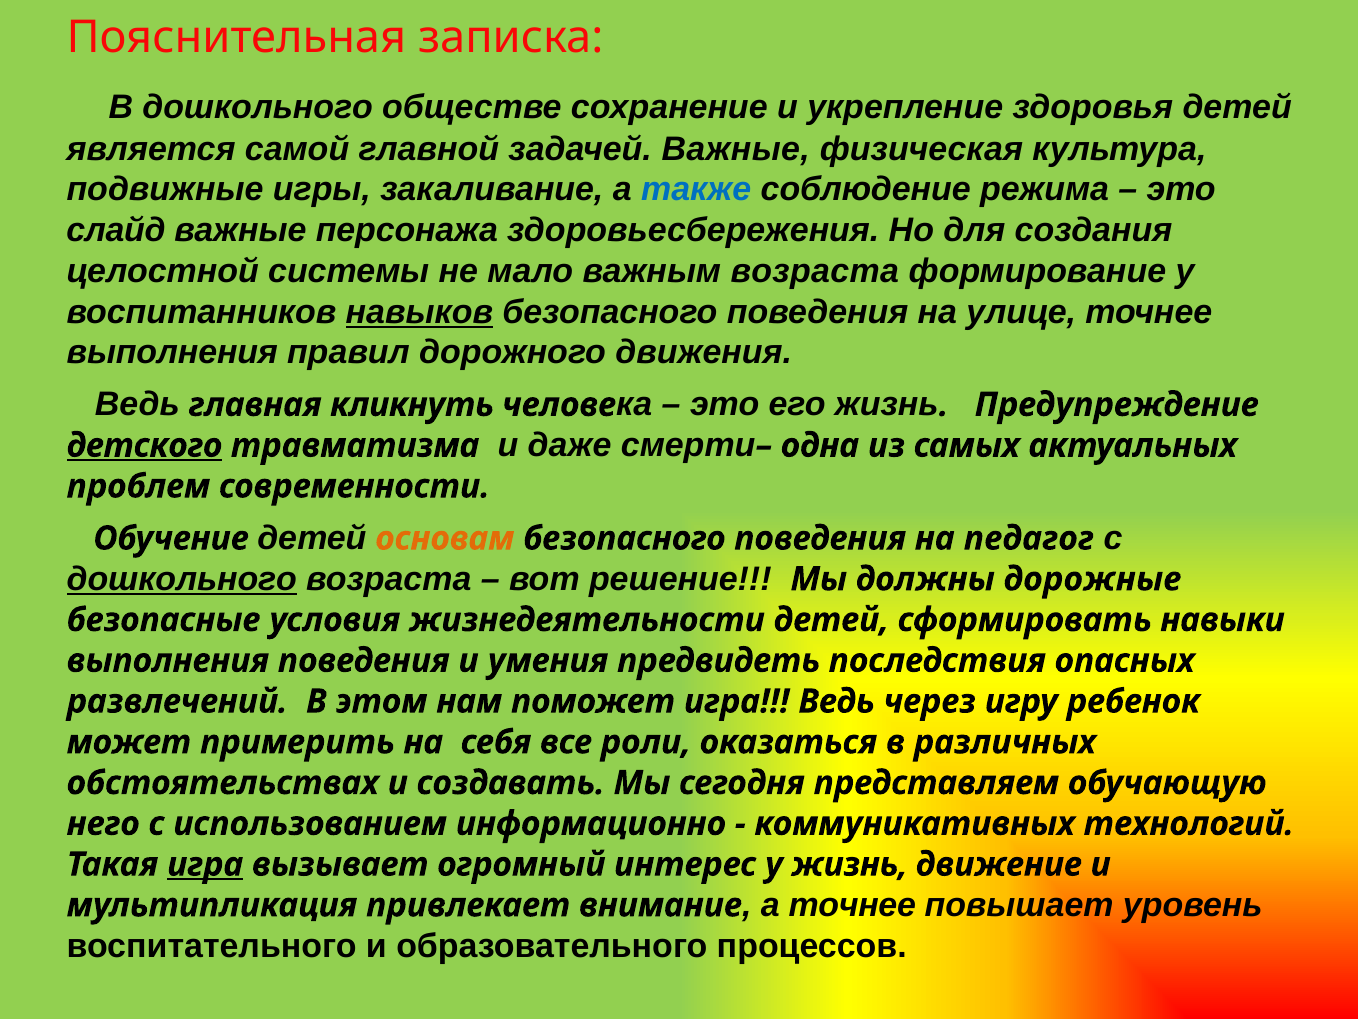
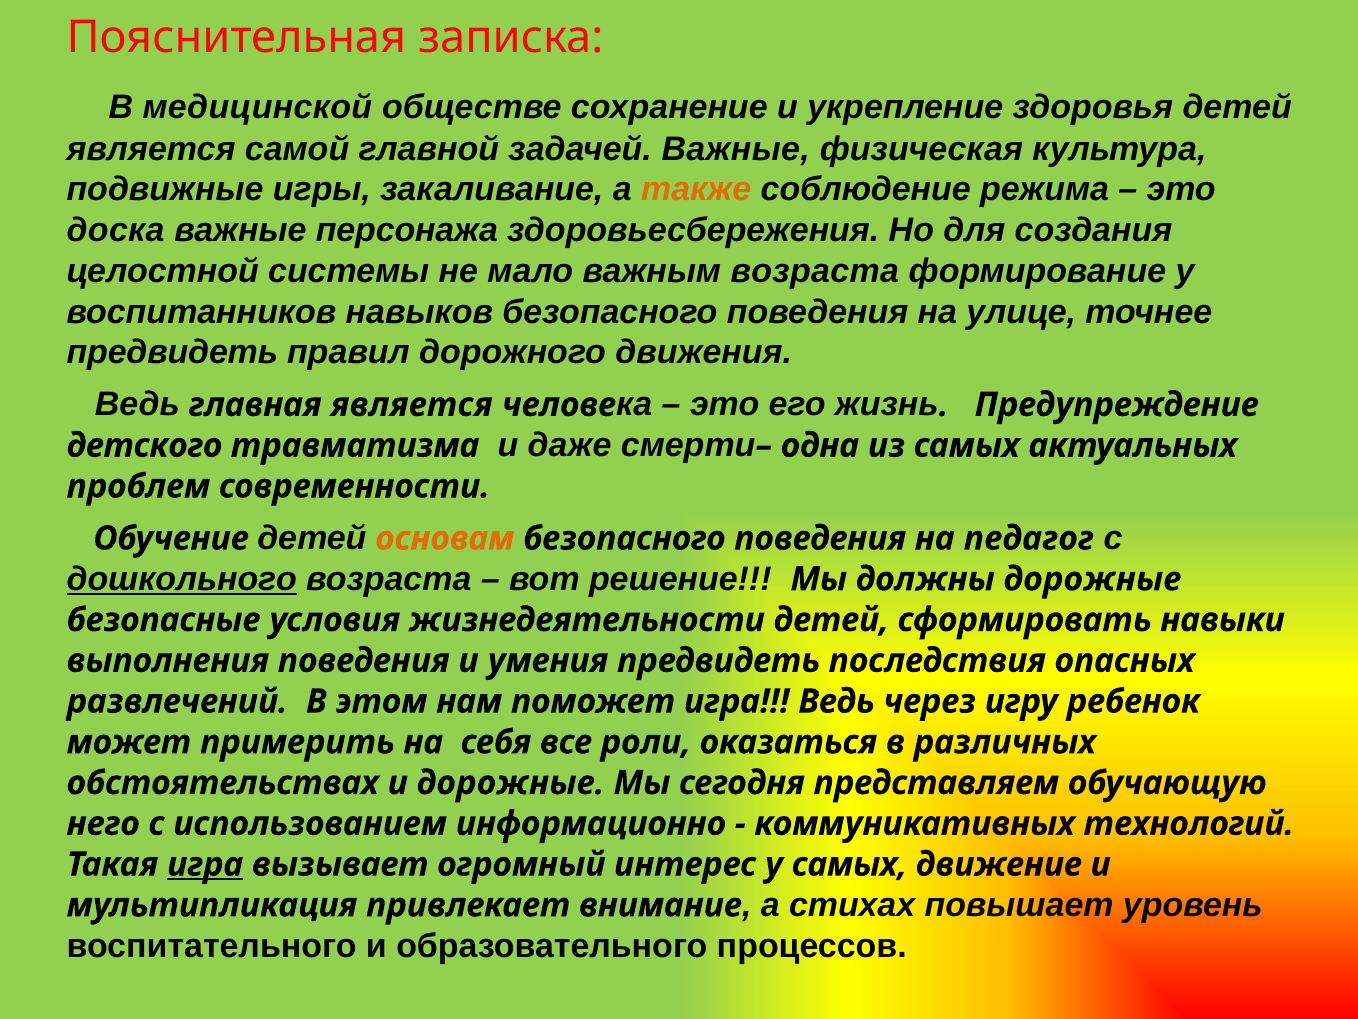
В дошкольного: дошкольного -> медицинской
также colour: blue -> orange
слайд: слайд -> доска
навыков underline: present -> none
выполнения at (172, 353): выполнения -> предвидеть
главная кликнуть: кликнуть -> является
детского underline: present -> none
и создавать: создавать -> дорожные
у жизнь: жизнь -> самых
а точнее: точнее -> стихах
